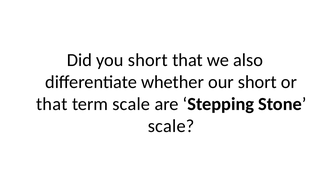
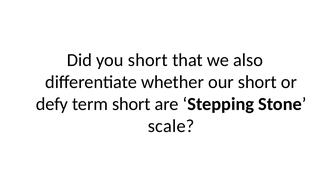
that at (52, 104): that -> defy
term scale: scale -> short
